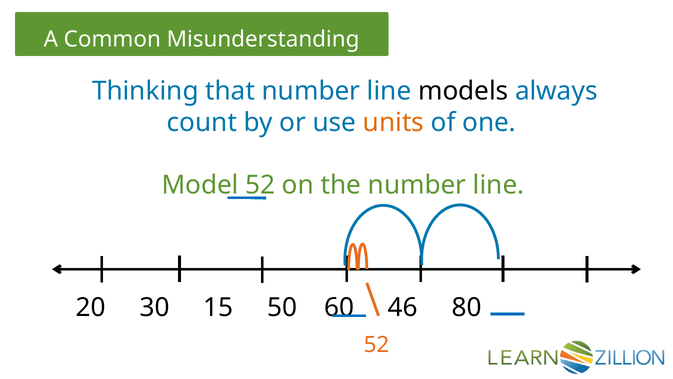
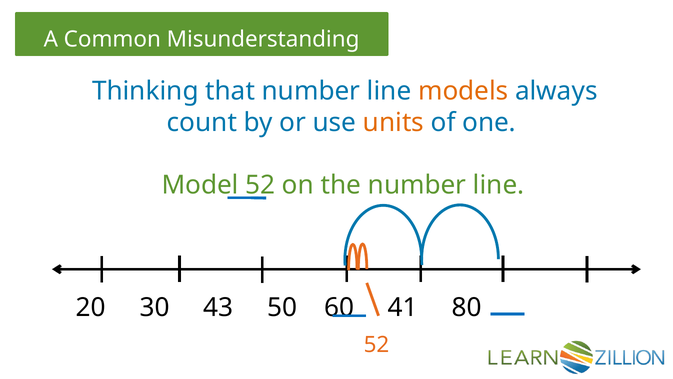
models colour: black -> orange
15: 15 -> 43
46: 46 -> 41
